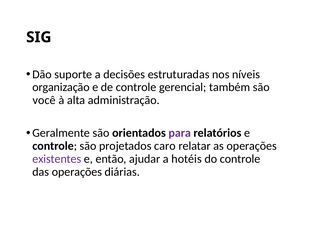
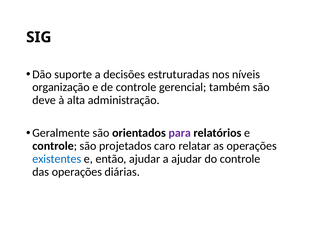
você: você -> deve
existentes colour: purple -> blue
a hotéis: hotéis -> ajudar
